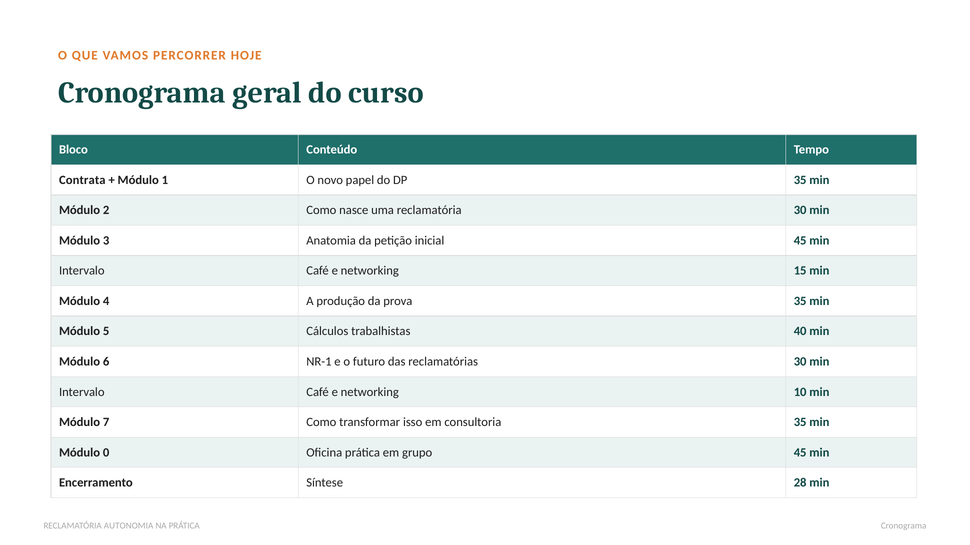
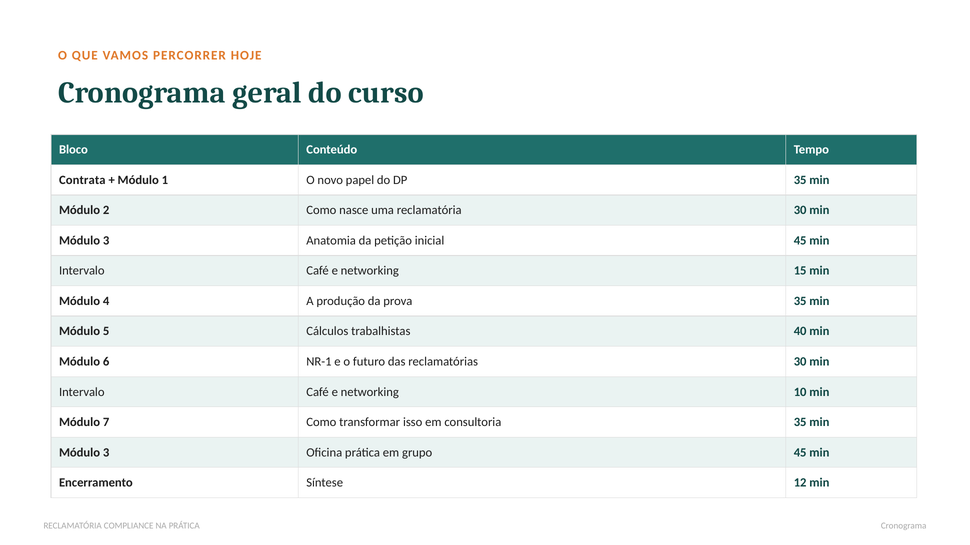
0 at (106, 453): 0 -> 3
28: 28 -> 12
AUTONOMIA: AUTONOMIA -> COMPLIANCE
